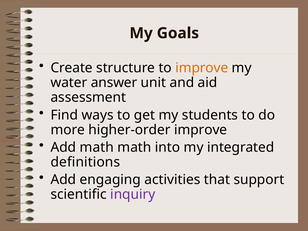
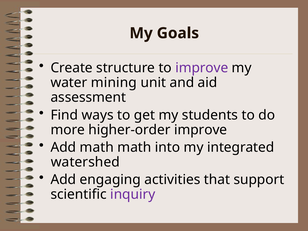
improve at (202, 68) colour: orange -> purple
answer: answer -> mining
definitions: definitions -> watershed
